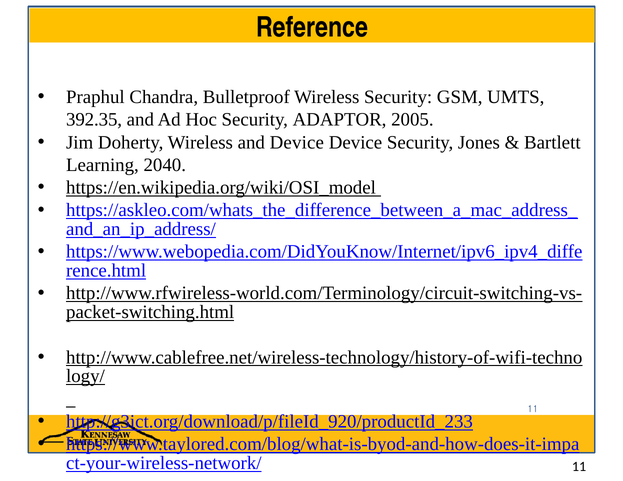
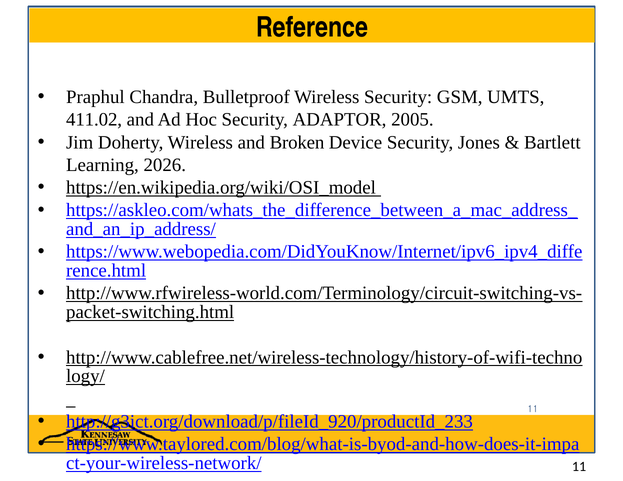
392.35: 392.35 -> 411.02
and Device: Device -> Broken
2040: 2040 -> 2026
